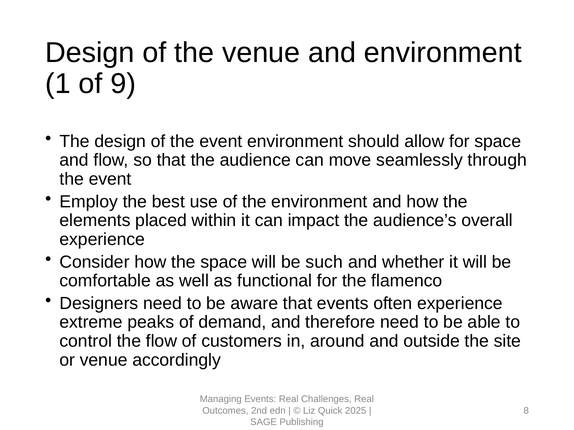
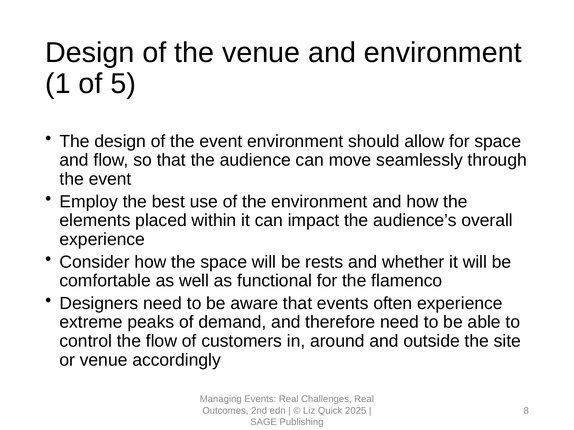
9: 9 -> 5
such: such -> rests
